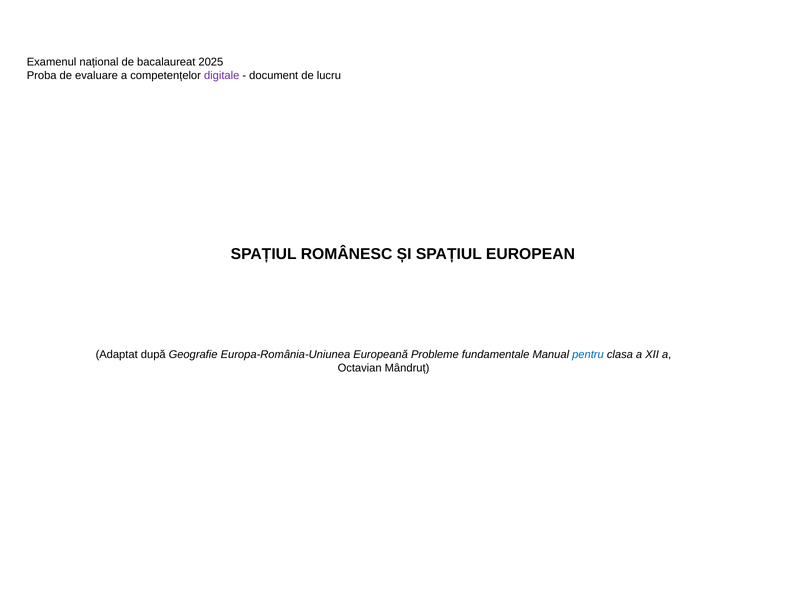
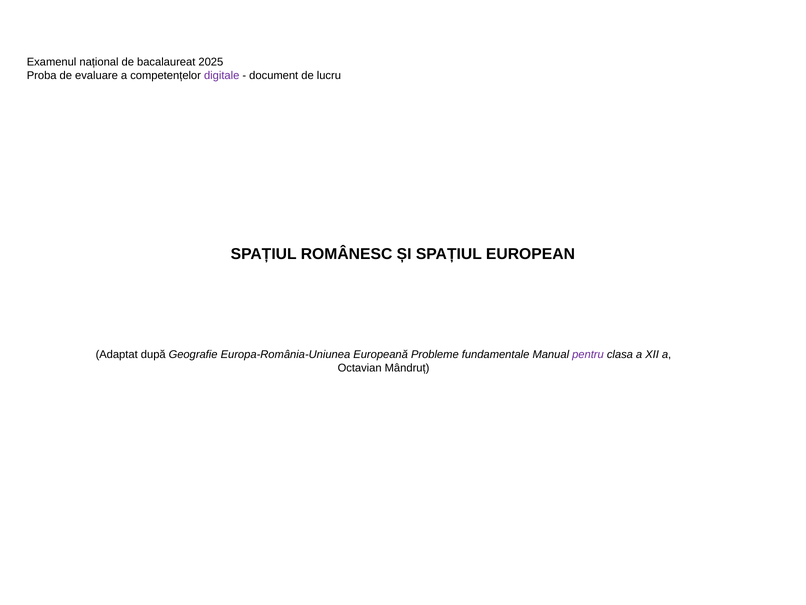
pentru colour: blue -> purple
